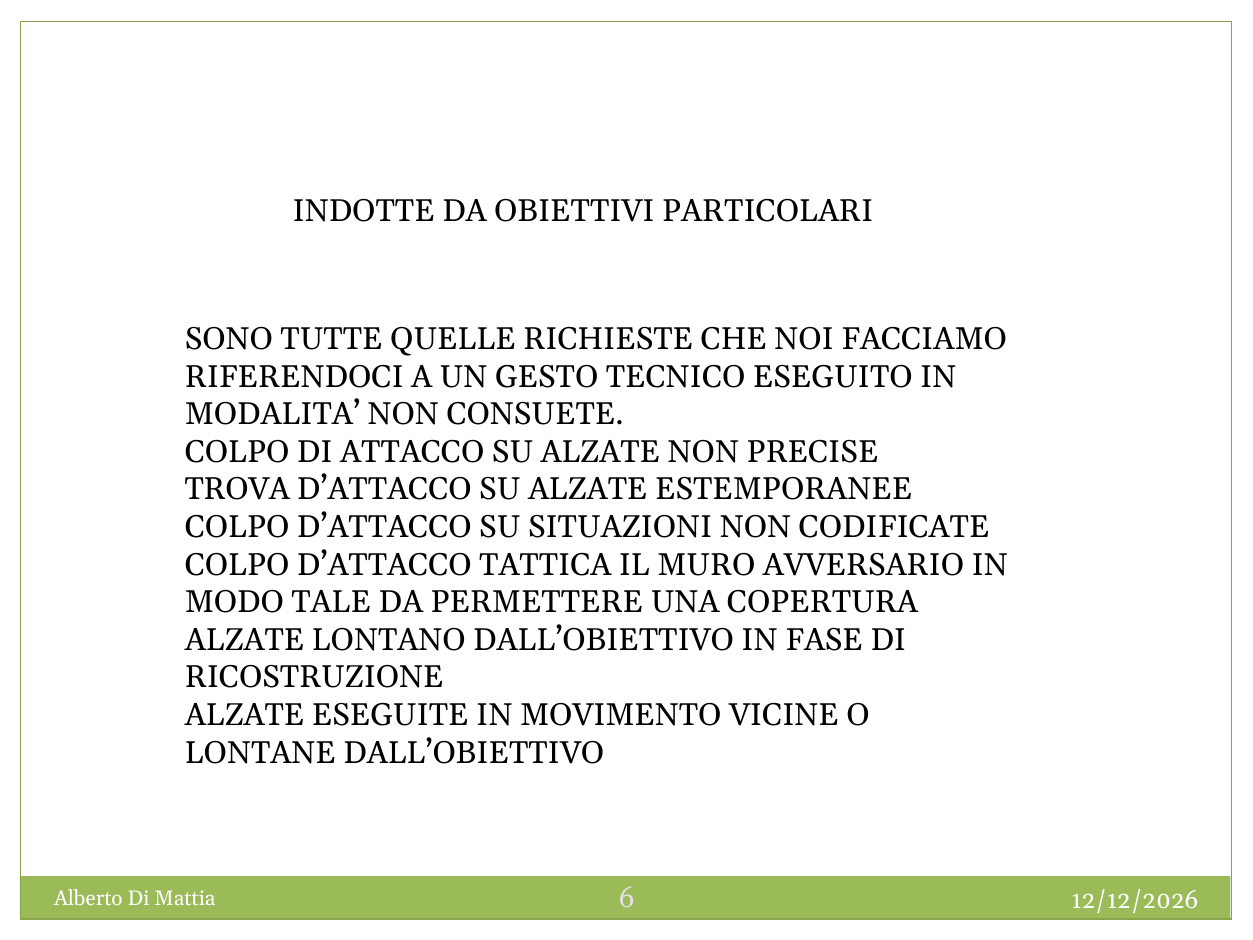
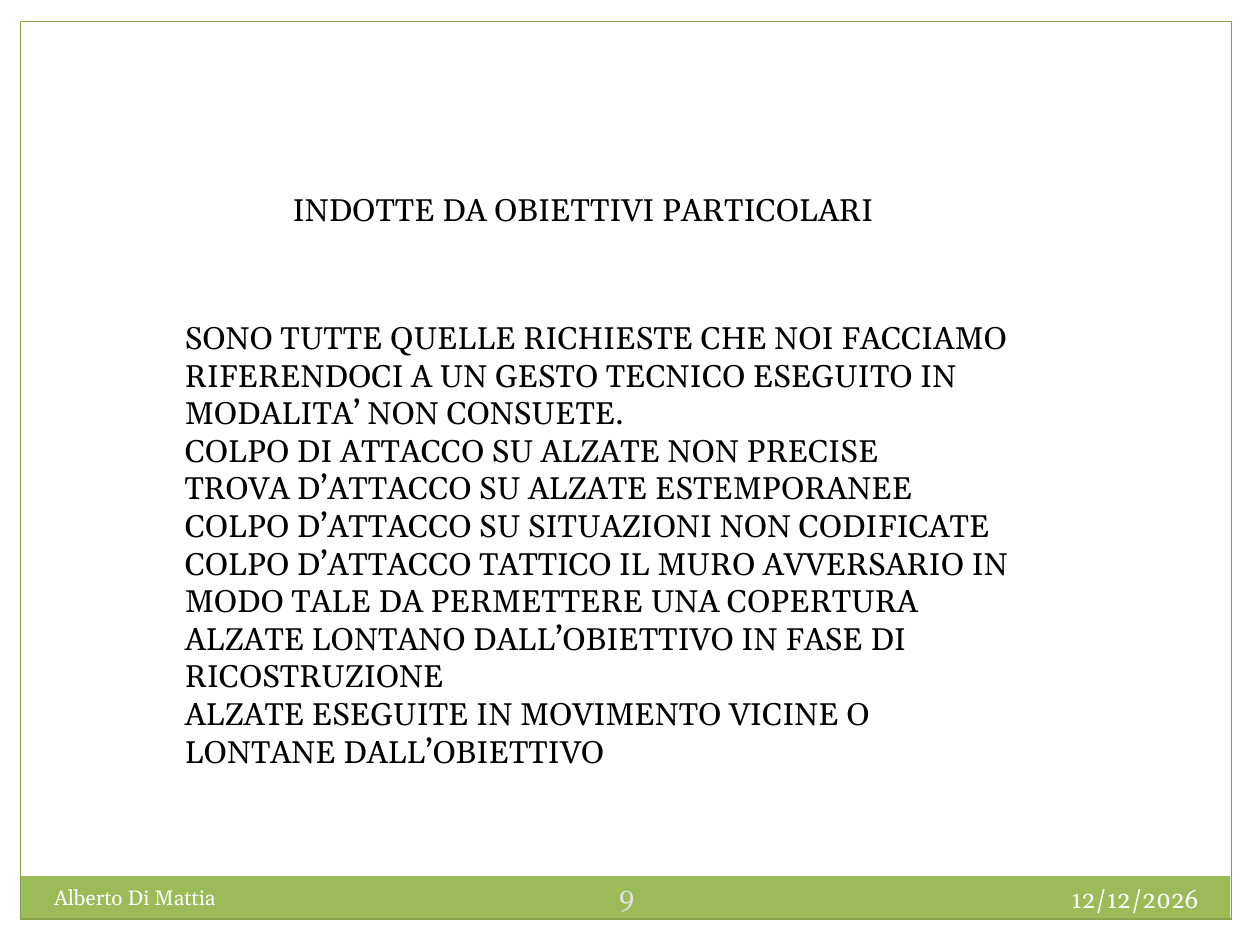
TATTICA: TATTICA -> TATTICO
6: 6 -> 9
